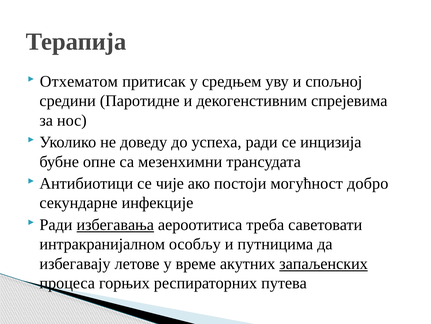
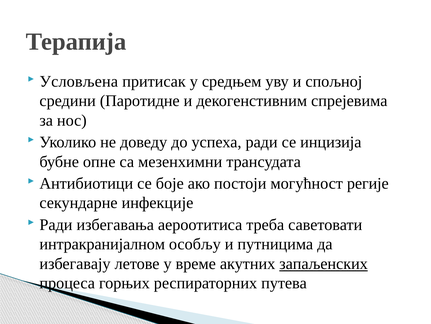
Отхематом: Отхематом -> Условљена
чије: чије -> боје
добро: добро -> регије
избегавања underline: present -> none
